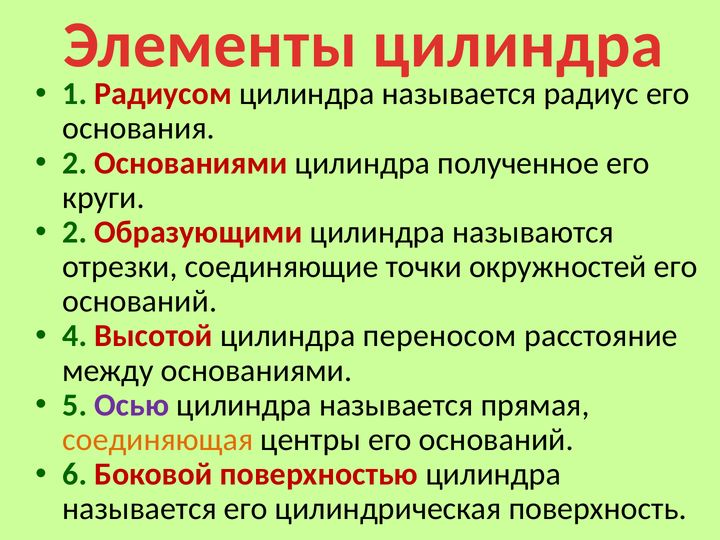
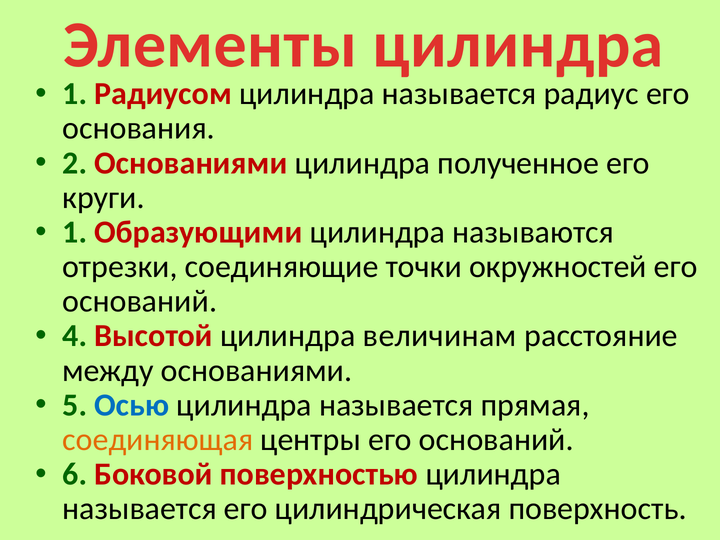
2 at (75, 232): 2 -> 1
переносом: переносом -> величинам
Осью colour: purple -> blue
